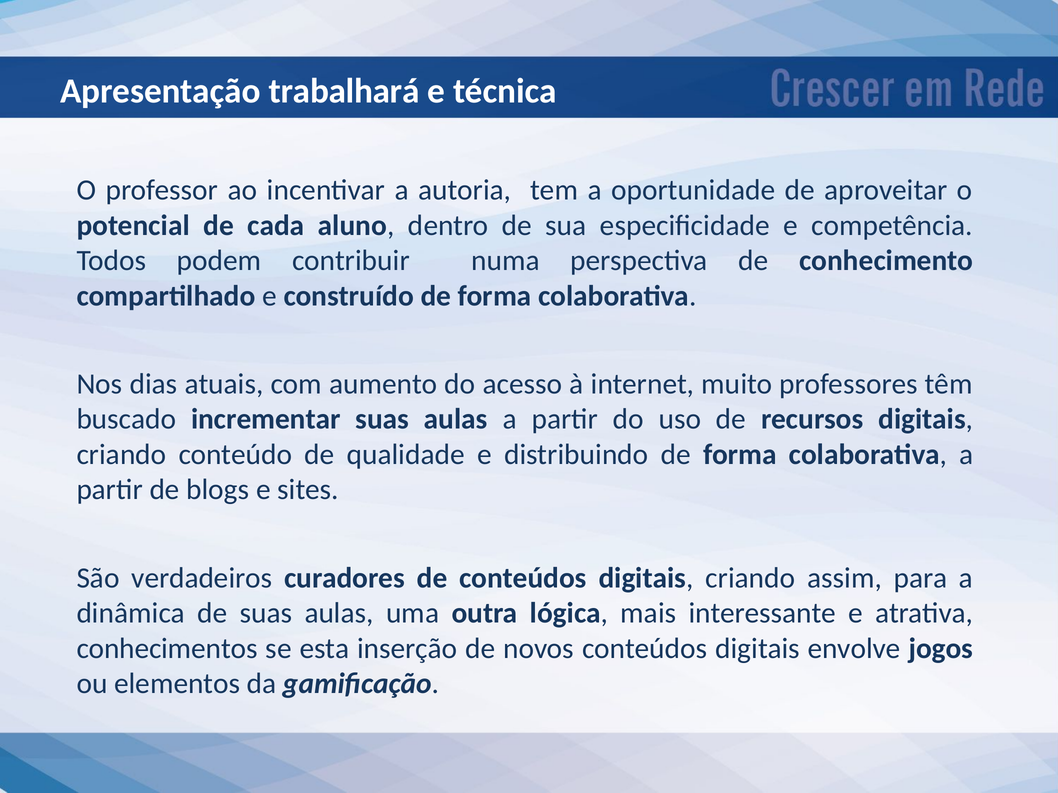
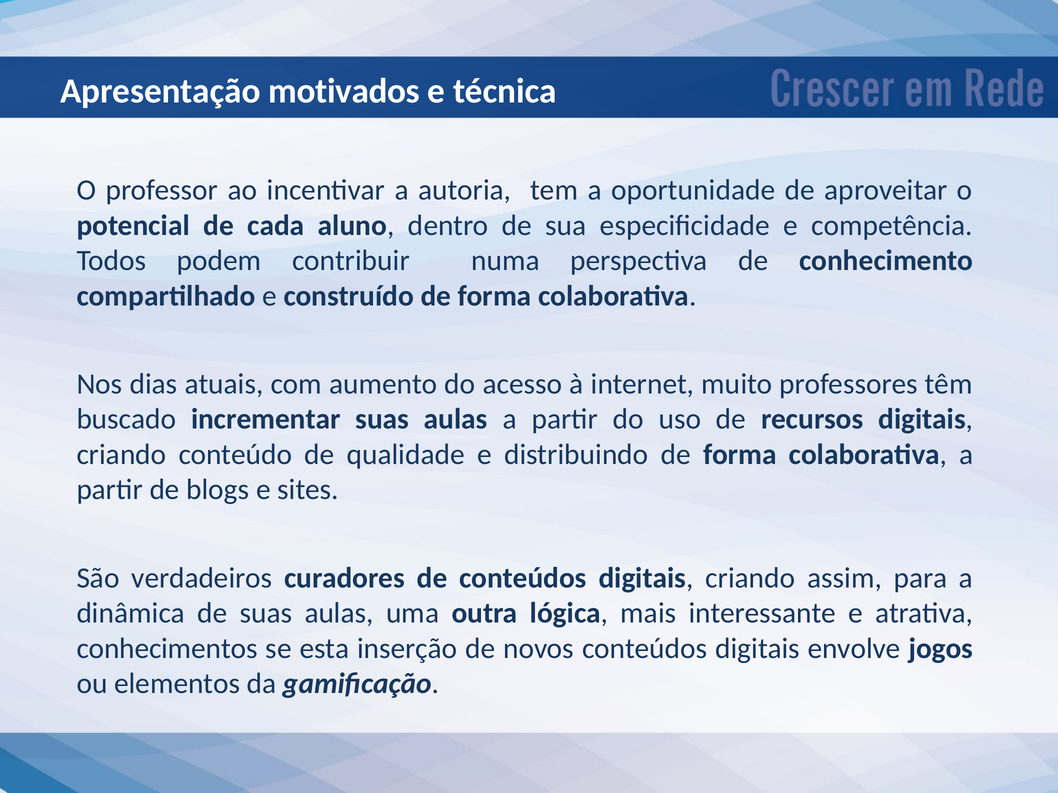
trabalhará: trabalhará -> motivados
